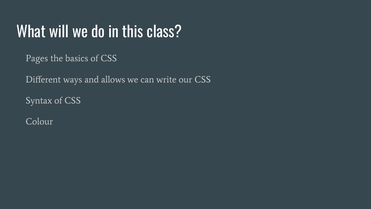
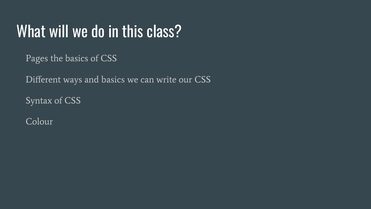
and allows: allows -> basics
